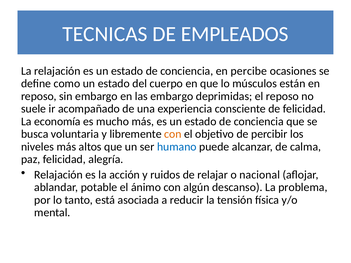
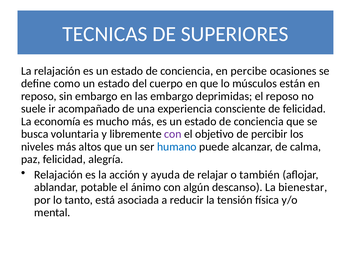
EMPLEADOS: EMPLEADOS -> SUPERIORES
con at (173, 134) colour: orange -> purple
ruidos: ruidos -> ayuda
nacional: nacional -> también
problema: problema -> bienestar
